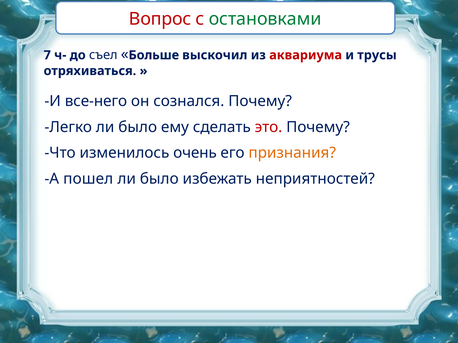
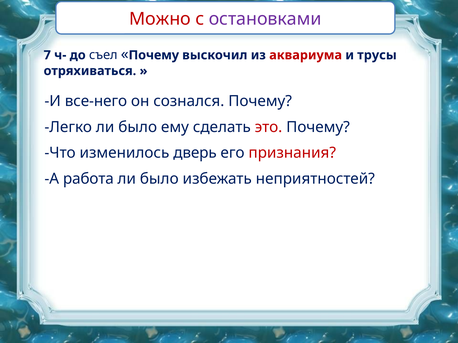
Вопрос: Вопрос -> Можно
остановками colour: green -> purple
Больше at (154, 55): Больше -> Почему
очень: очень -> дверь
признания colour: orange -> red
пошел: пошел -> работа
